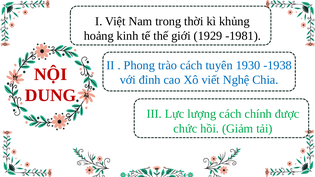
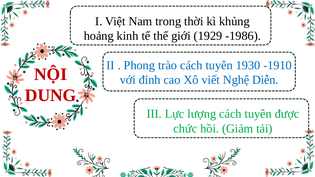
-1981: -1981 -> -1986
-1938: -1938 -> -1910
Chia: Chia -> Diễn
lượng cách chính: chính -> tuyên
